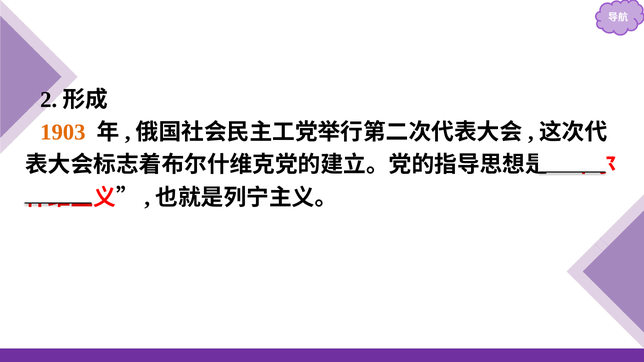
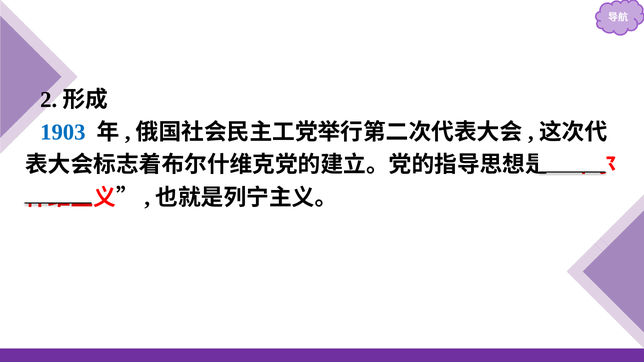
1903 colour: orange -> blue
